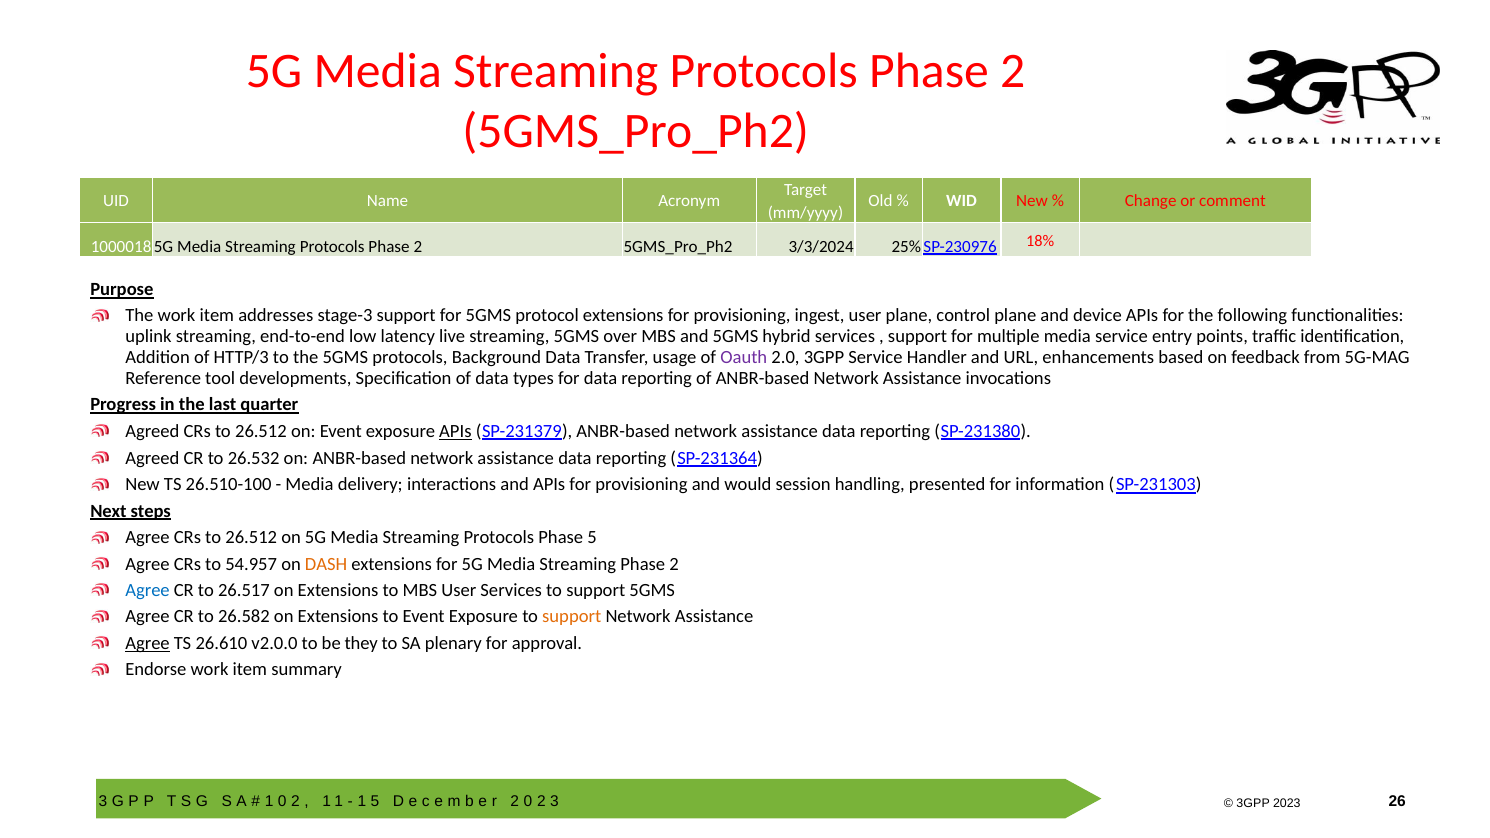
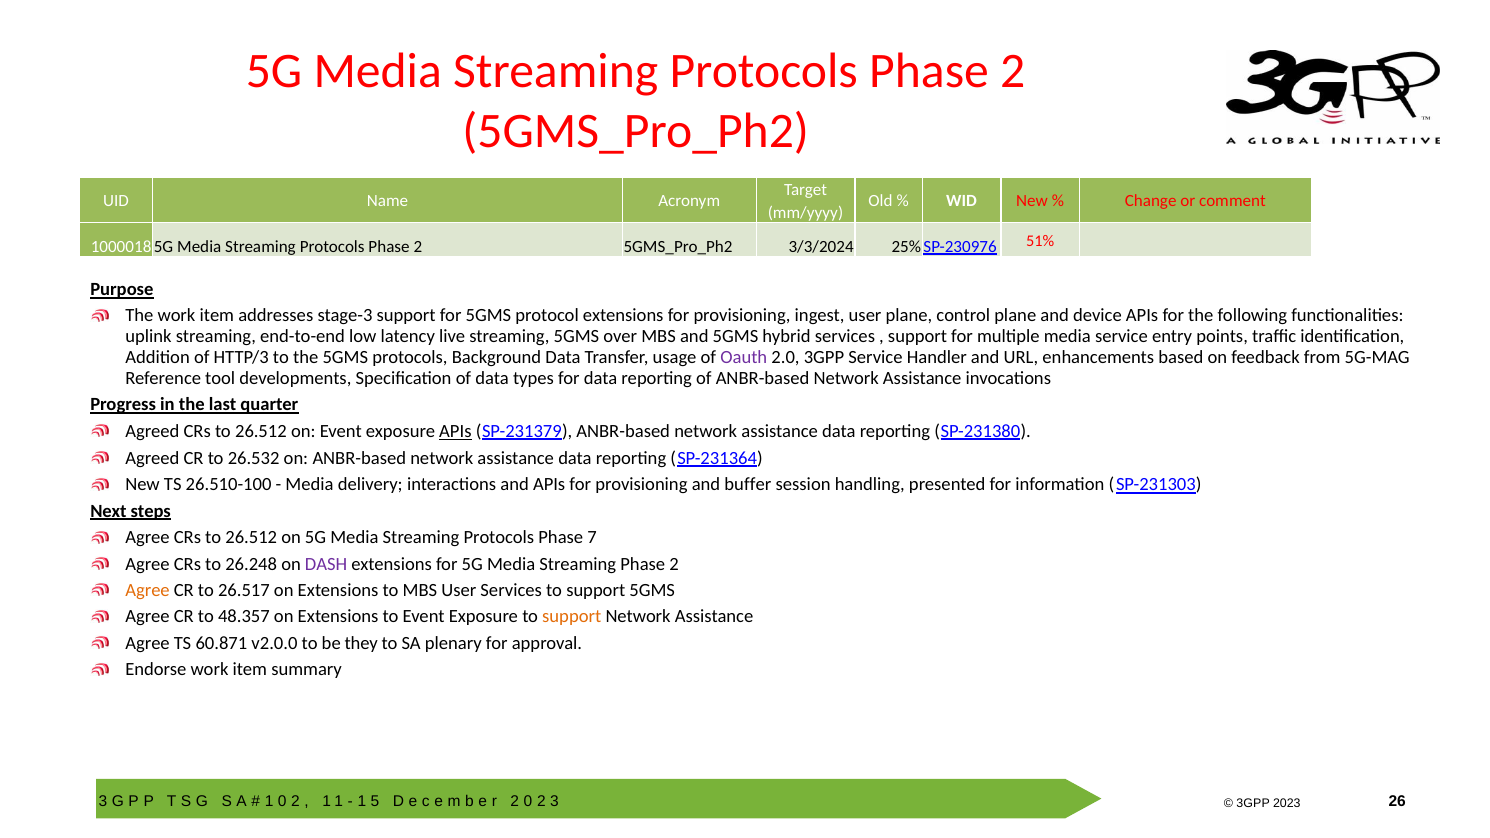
18%: 18% -> 51%
would: would -> buffer
Phase 5: 5 -> 7
54.957: 54.957 -> 26.248
DASH colour: orange -> purple
Agree at (148, 590) colour: blue -> orange
26.582: 26.582 -> 48.357
Agree at (148, 643) underline: present -> none
26.610: 26.610 -> 60.871
